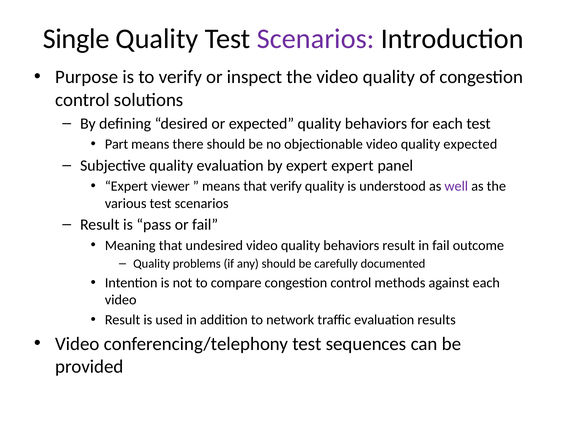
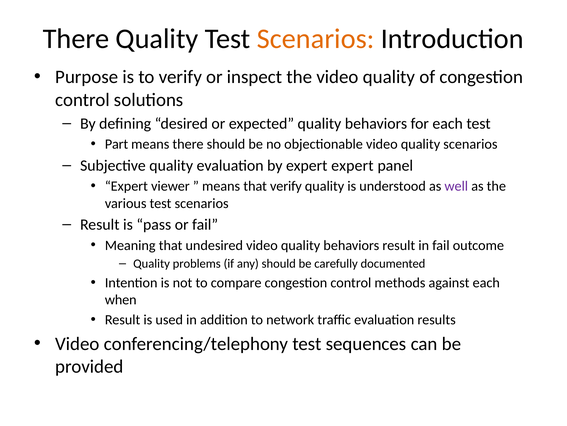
Single at (76, 39): Single -> There
Scenarios at (316, 39) colour: purple -> orange
quality expected: expected -> scenarios
video at (121, 299): video -> when
